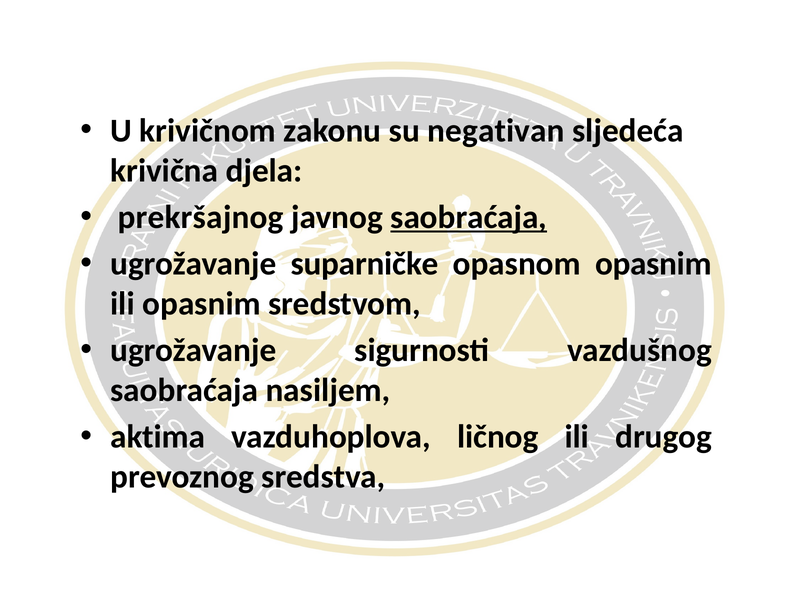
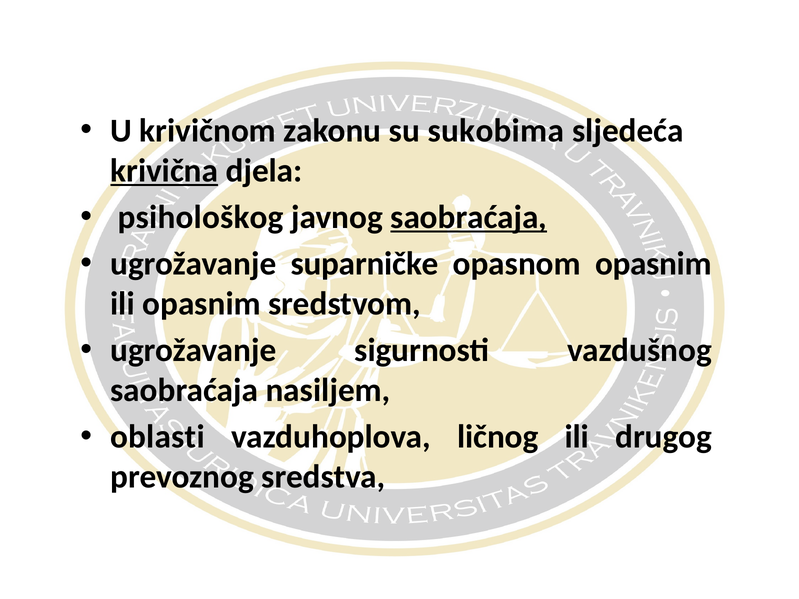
negativan: negativan -> sukobima
krivična underline: none -> present
prekršajnog: prekršajnog -> psihološkog
aktima: aktima -> oblasti
